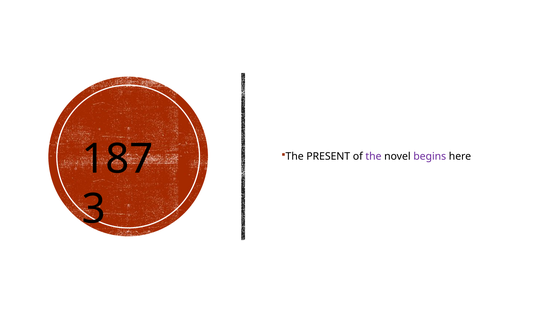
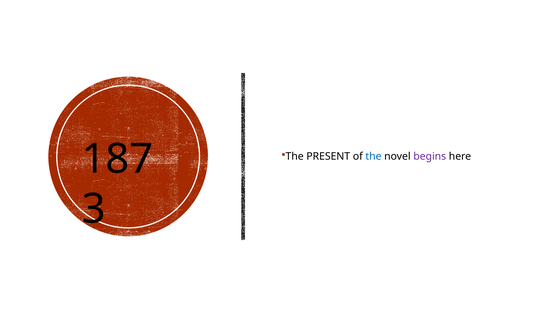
the at (373, 156) colour: purple -> blue
